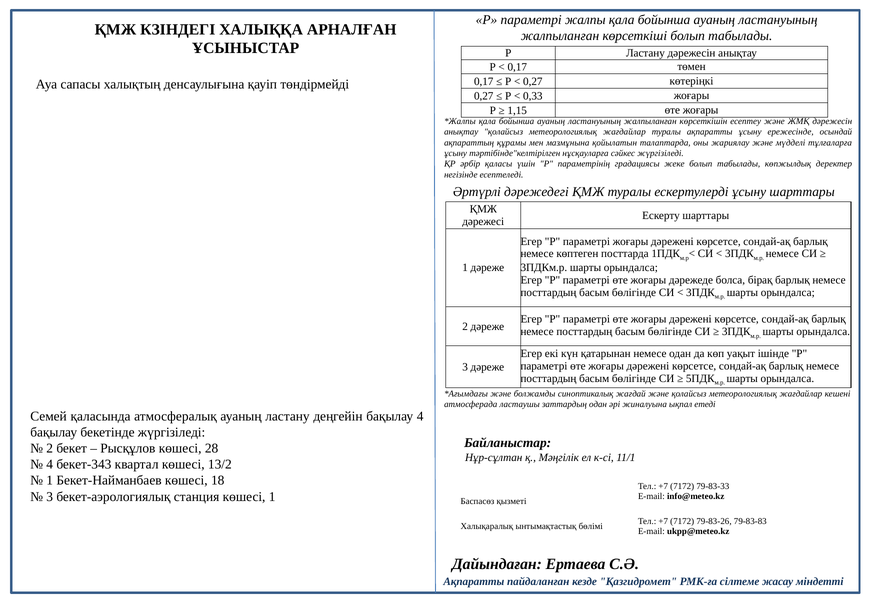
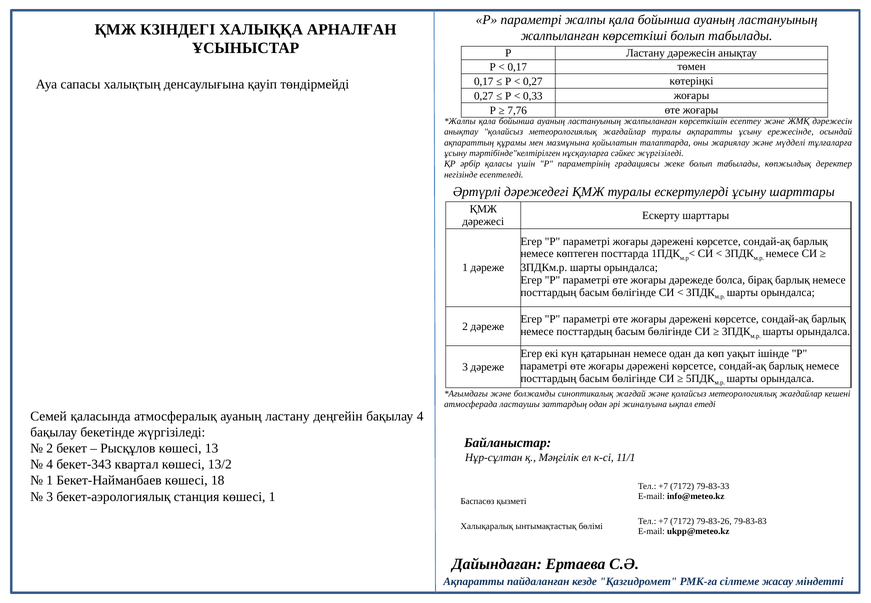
1,15: 1,15 -> 7,76
28: 28 -> 13
